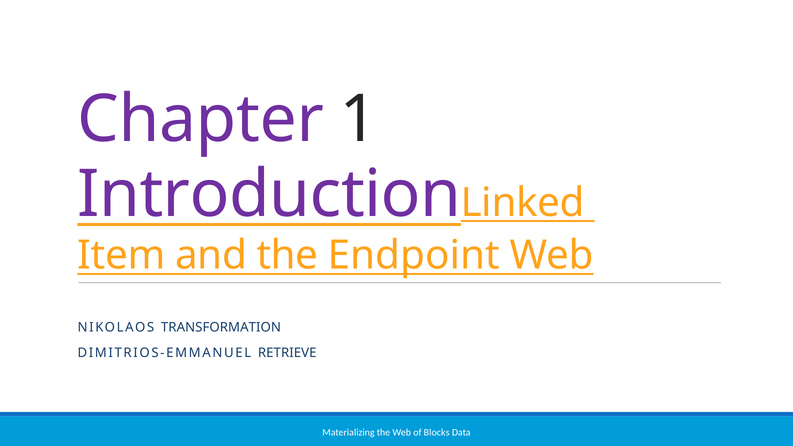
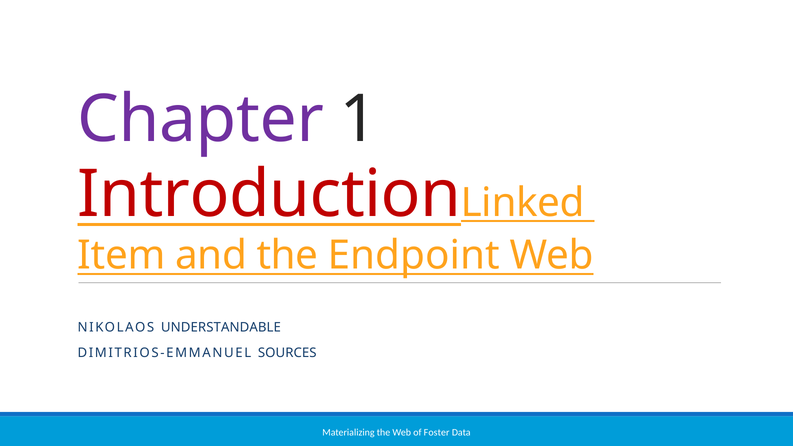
Introduction colour: purple -> red
TRANSFORMATION: TRANSFORMATION -> UNDERSTANDABLE
RETRIEVE: RETRIEVE -> SOURCES
Blocks: Blocks -> Foster
